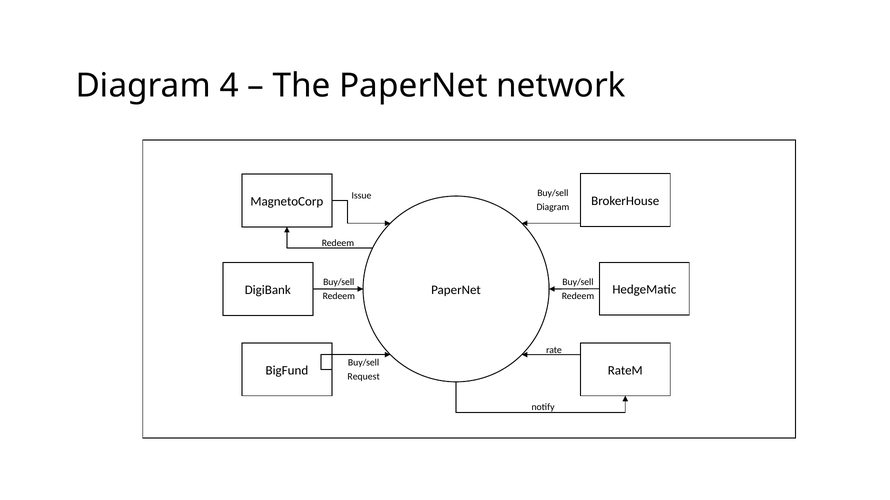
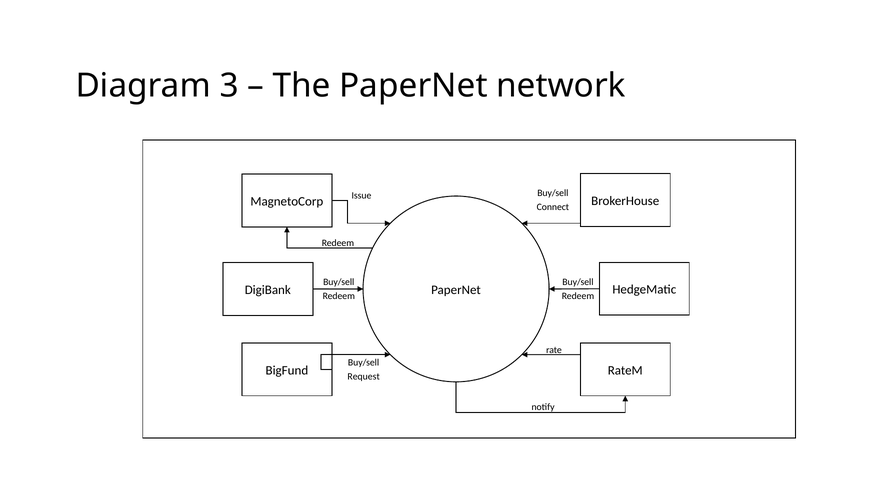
4: 4 -> 3
Diagram at (553, 207): Diagram -> Connect
